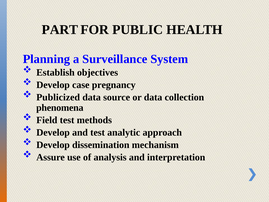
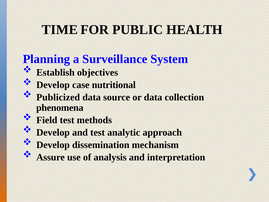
PART: PART -> TIME
pregnancy: pregnancy -> nutritional
